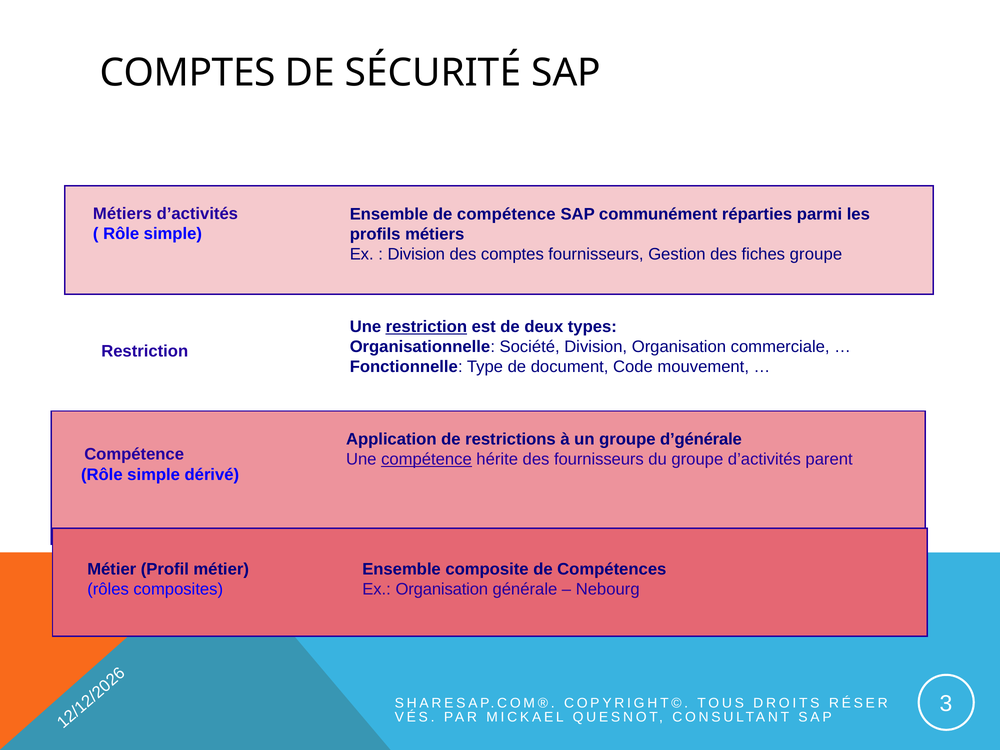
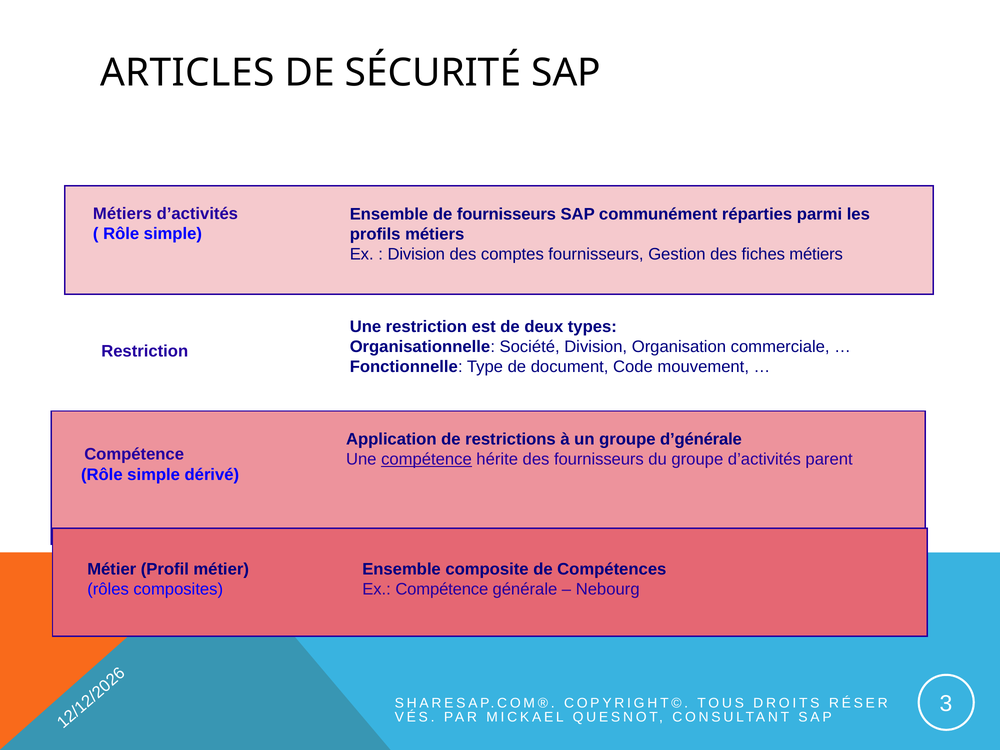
COMPTES at (188, 73): COMPTES -> ARTICLES
de compétence: compétence -> fournisseurs
fiches groupe: groupe -> métiers
restriction at (426, 327) underline: present -> none
Ex Organisation: Organisation -> Compétence
